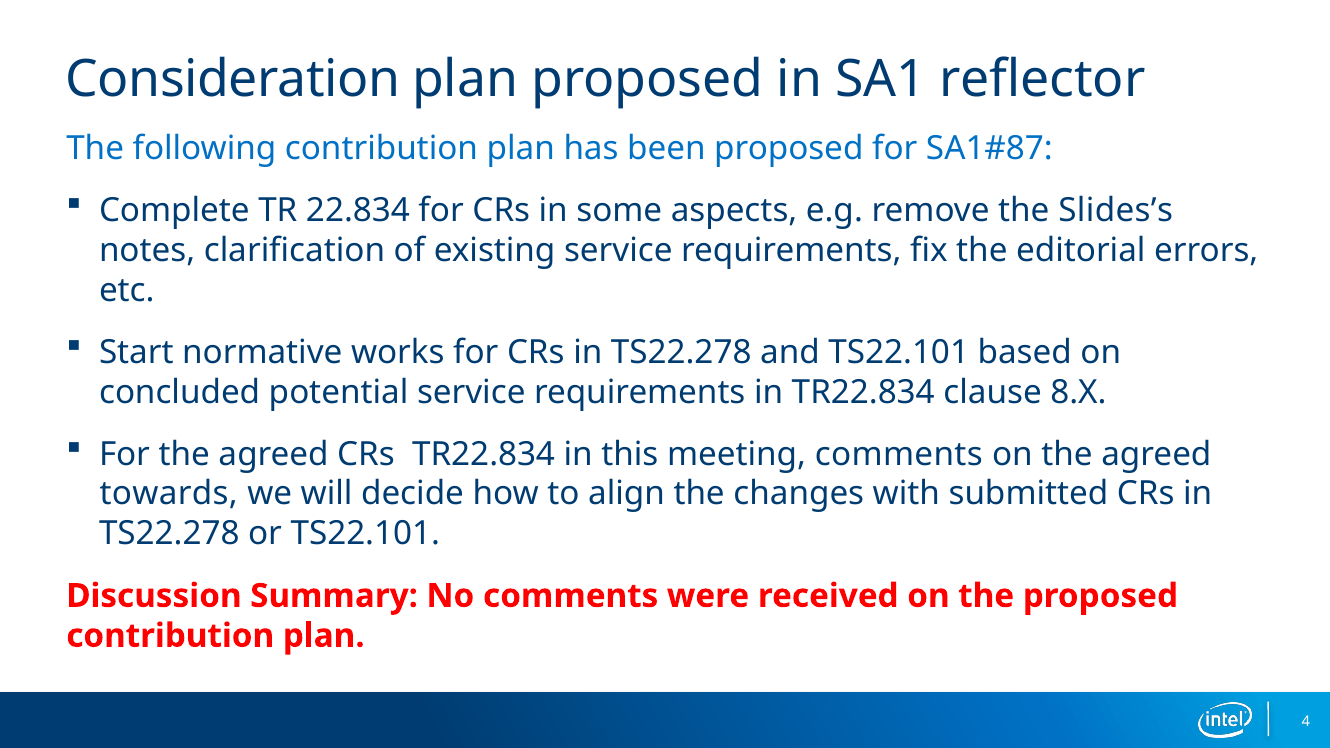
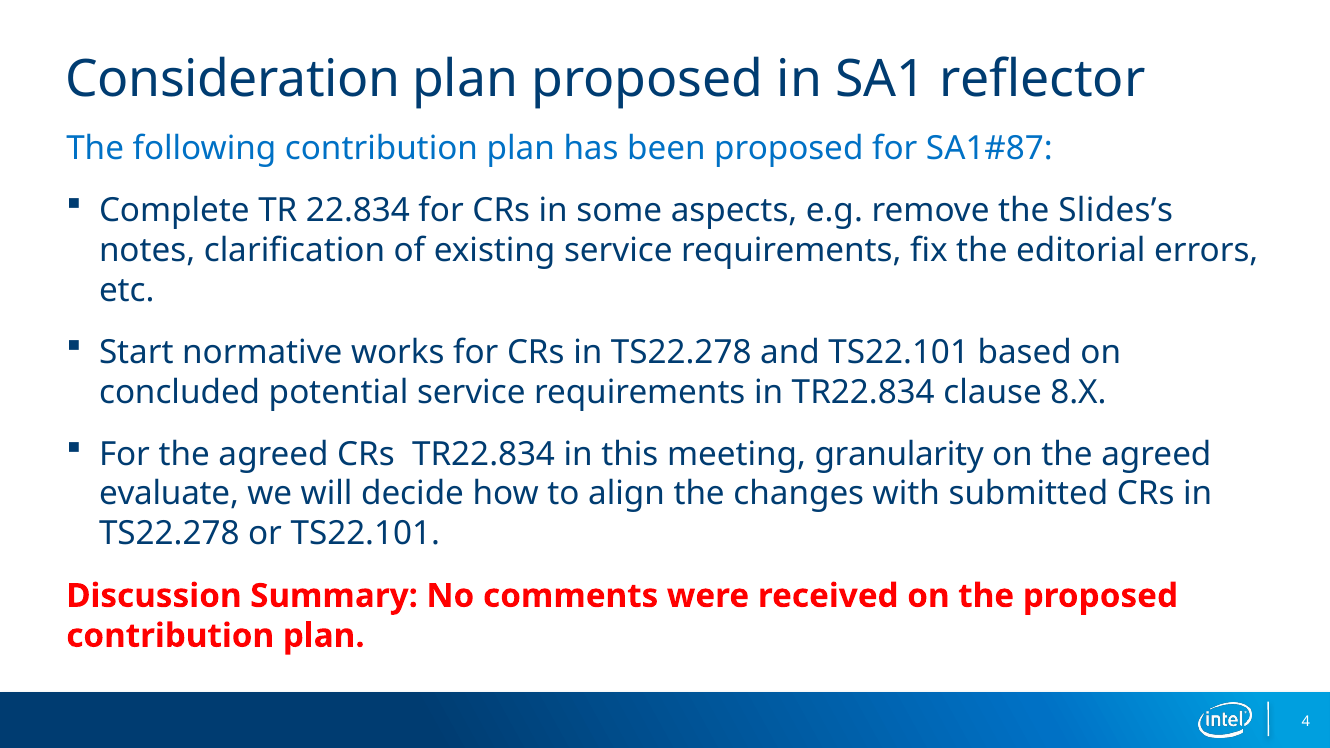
meeting comments: comments -> granularity
towards: towards -> evaluate
